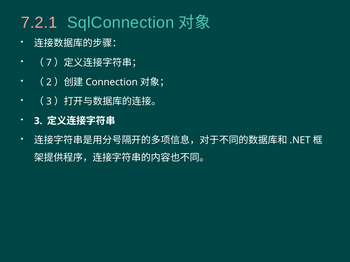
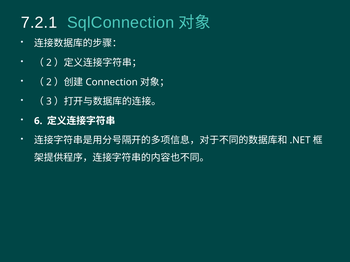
7.2.1 colour: pink -> white
7 at (49, 63): 7 -> 2
3 at (38, 121): 3 -> 6
